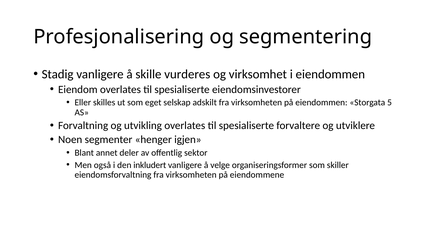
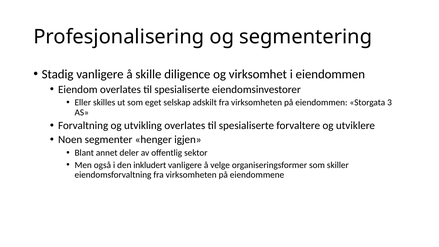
vurderes: vurderes -> diligence
5: 5 -> 3
